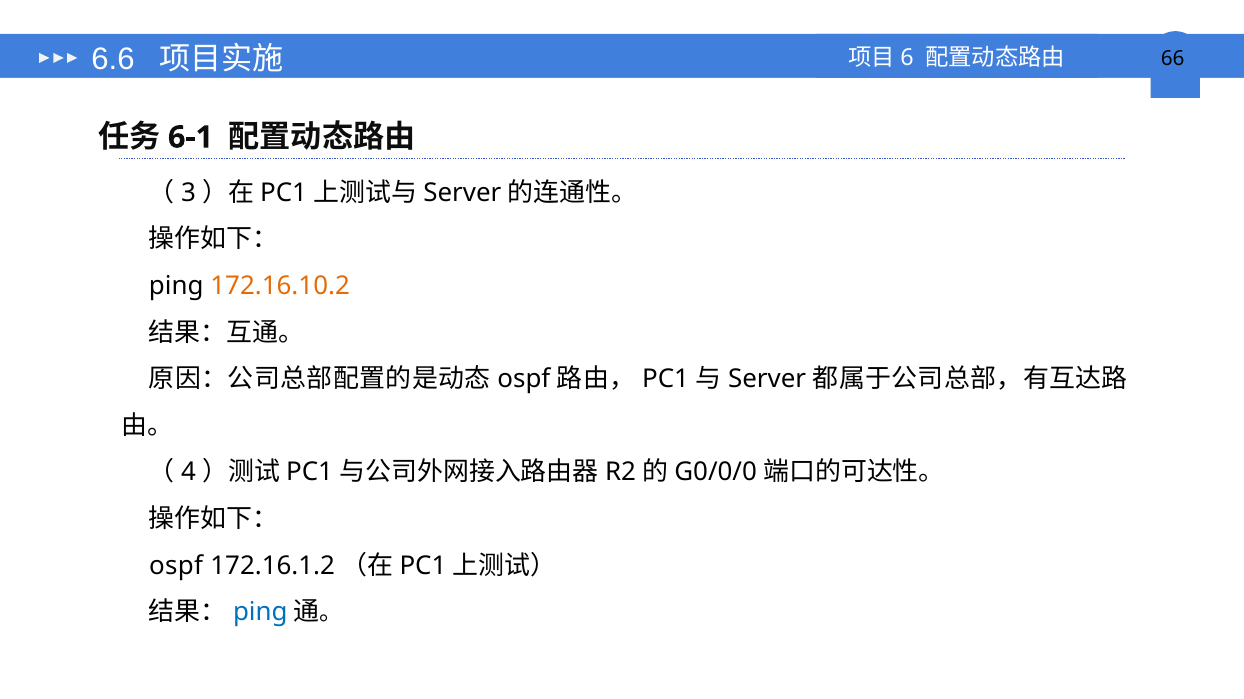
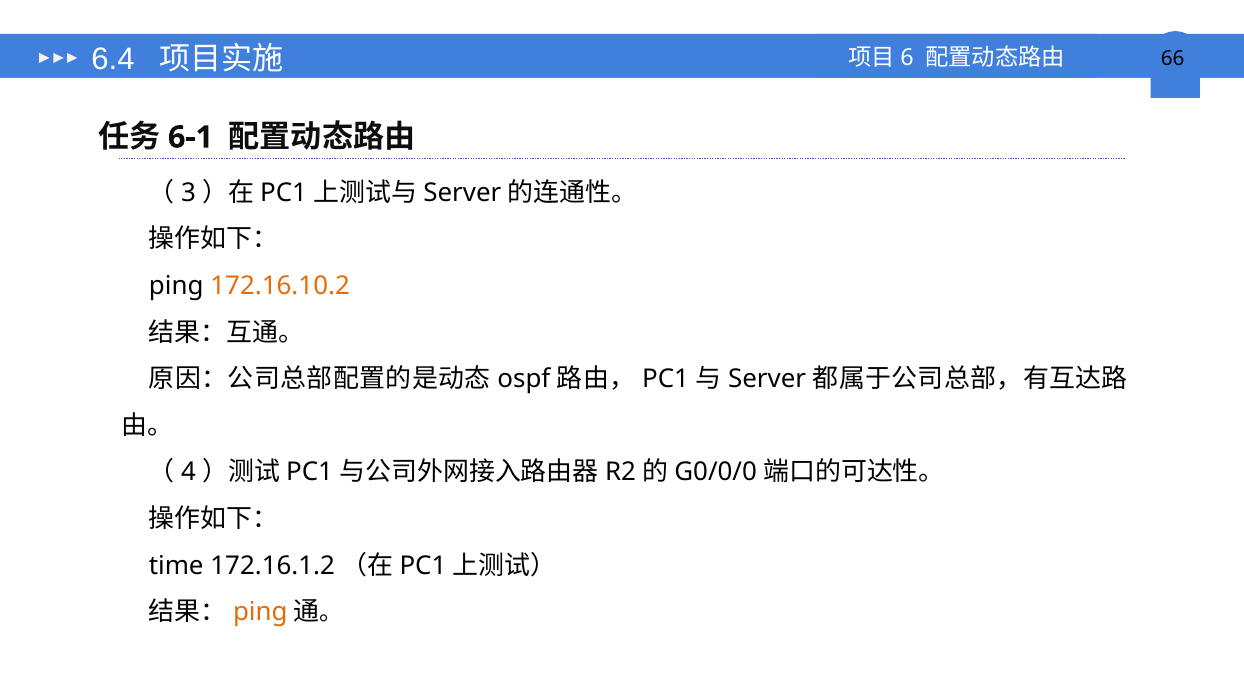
6.6: 6.6 -> 6.4
ospf at (176, 566): ospf -> time
ping at (260, 613) colour: blue -> orange
